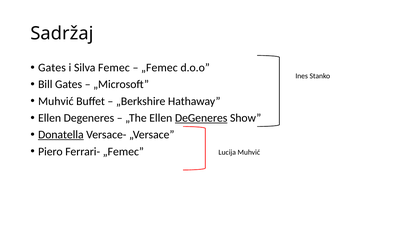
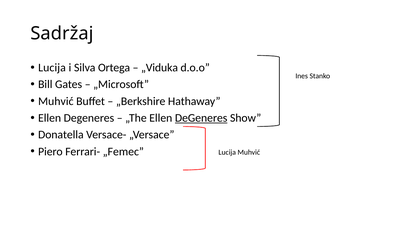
Gates at (52, 68): Gates -> Lucija
Femec: Femec -> Ortega
„Femec at (159, 68): „Femec -> „Viduka
Donatella underline: present -> none
